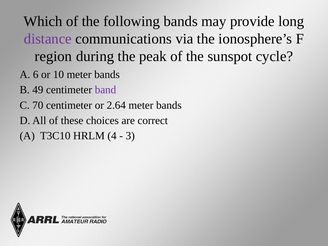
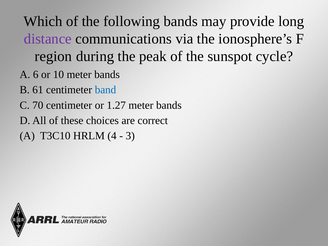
49: 49 -> 61
band colour: purple -> blue
2.64: 2.64 -> 1.27
